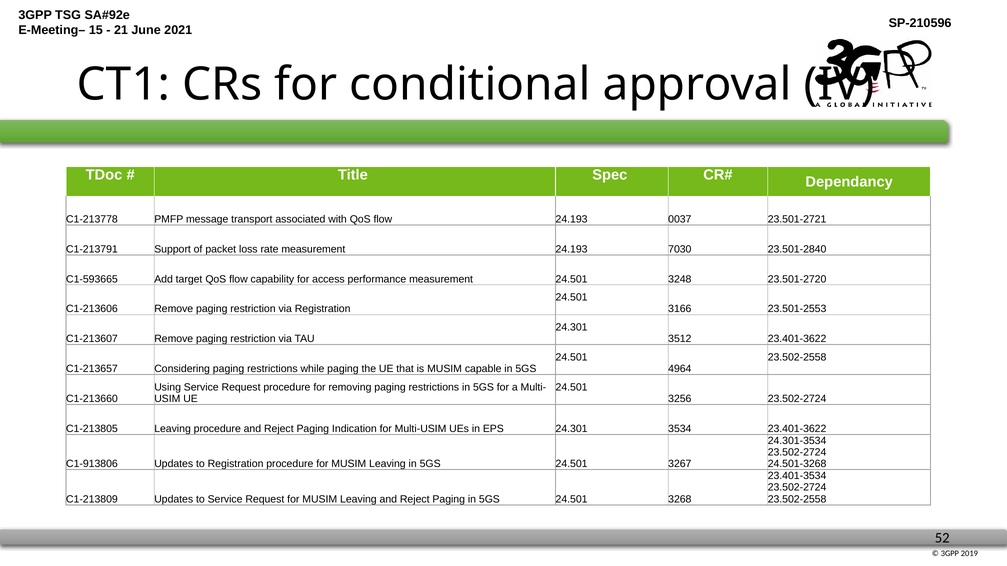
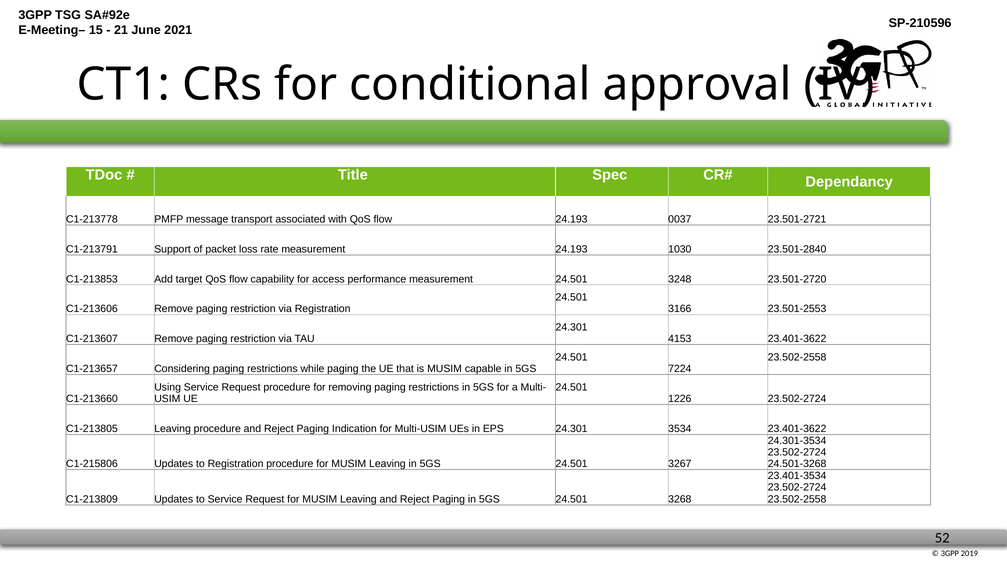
7030: 7030 -> 1030
C1-593665: C1-593665 -> C1-213853
3512: 3512 -> 4153
4964: 4964 -> 7224
3256: 3256 -> 1226
C1-913806: C1-913806 -> C1-215806
